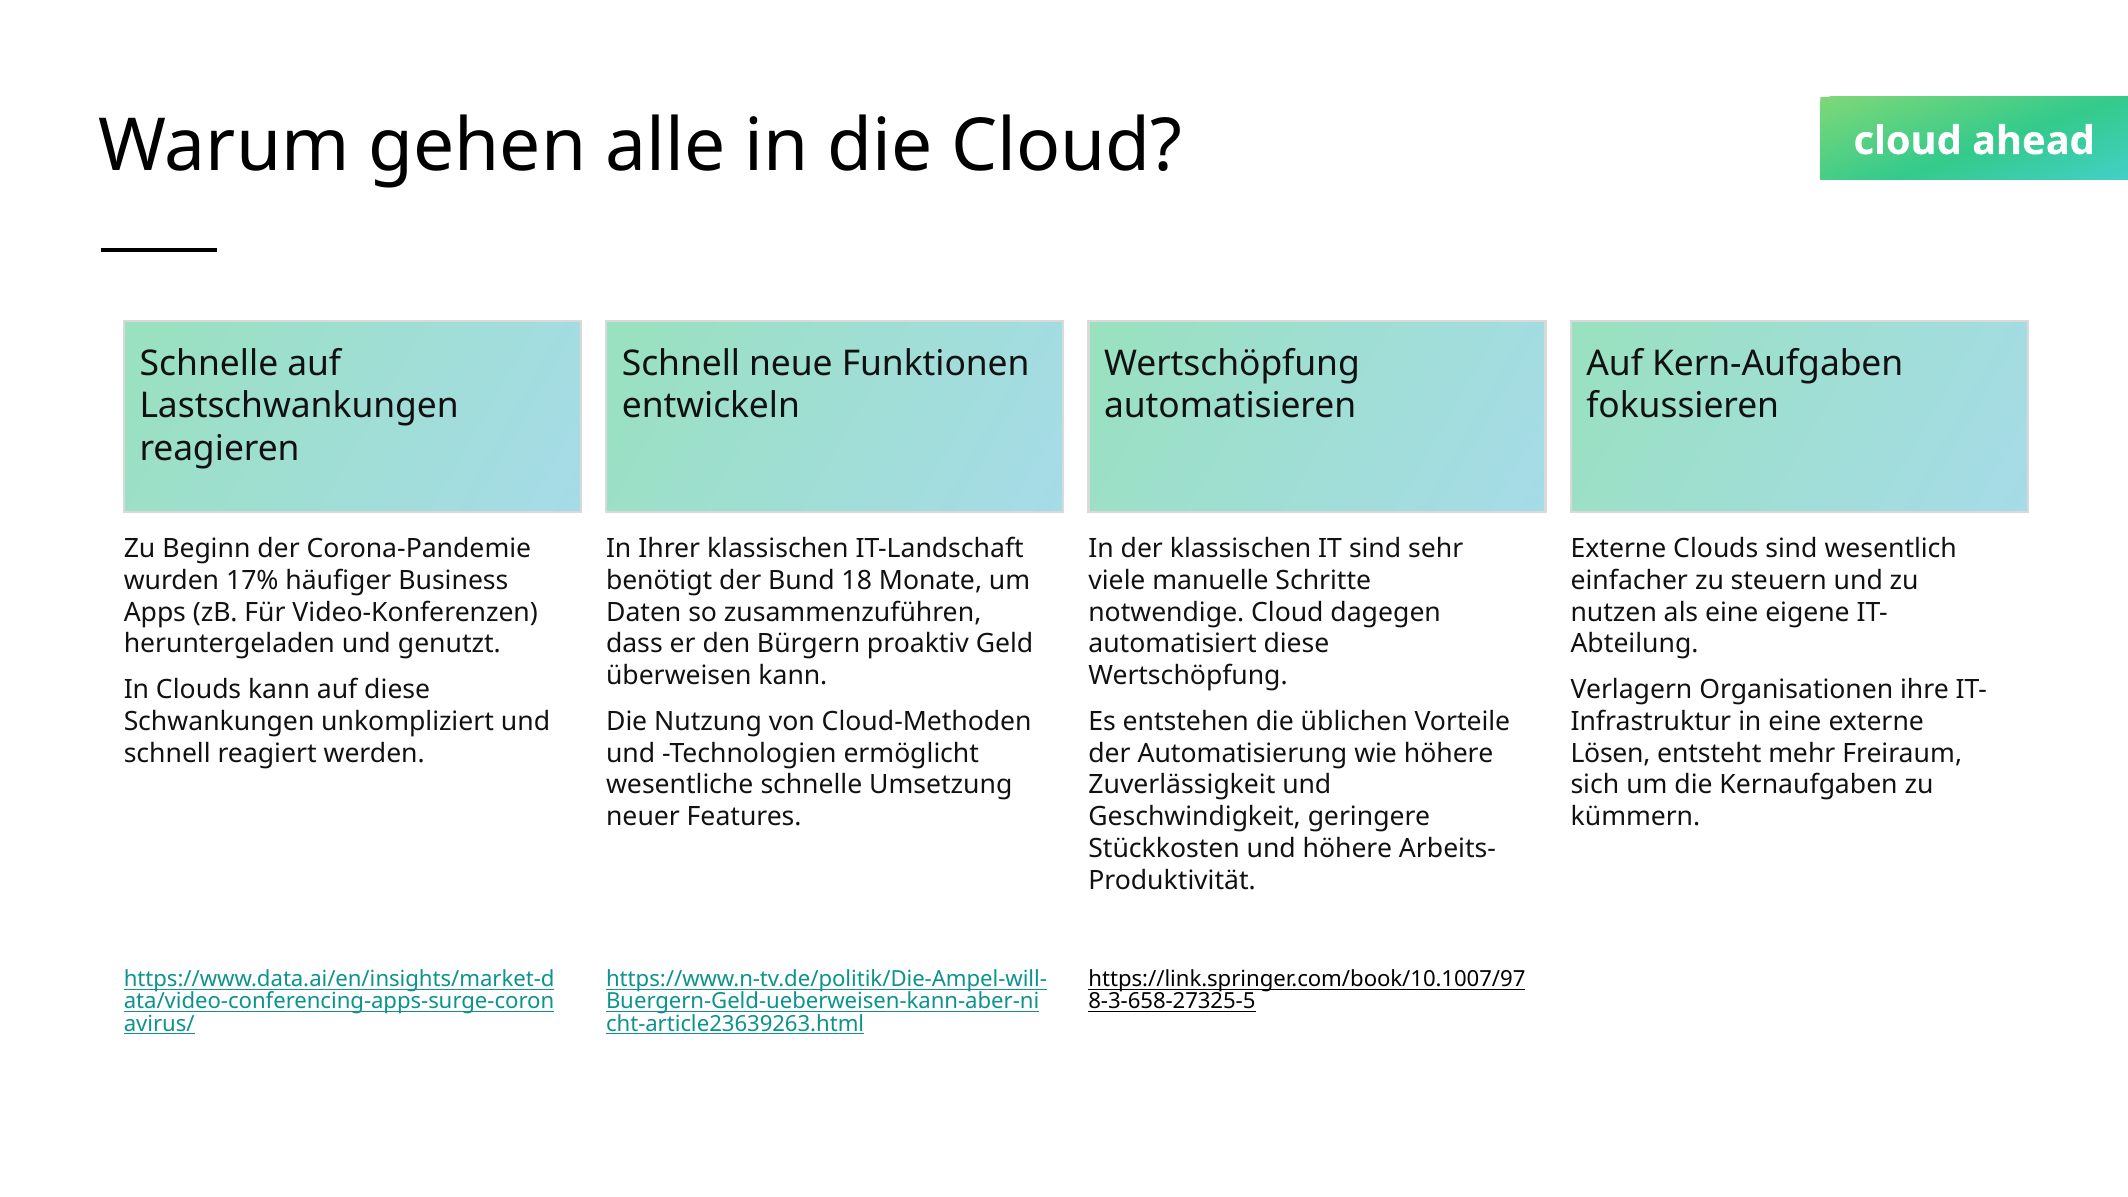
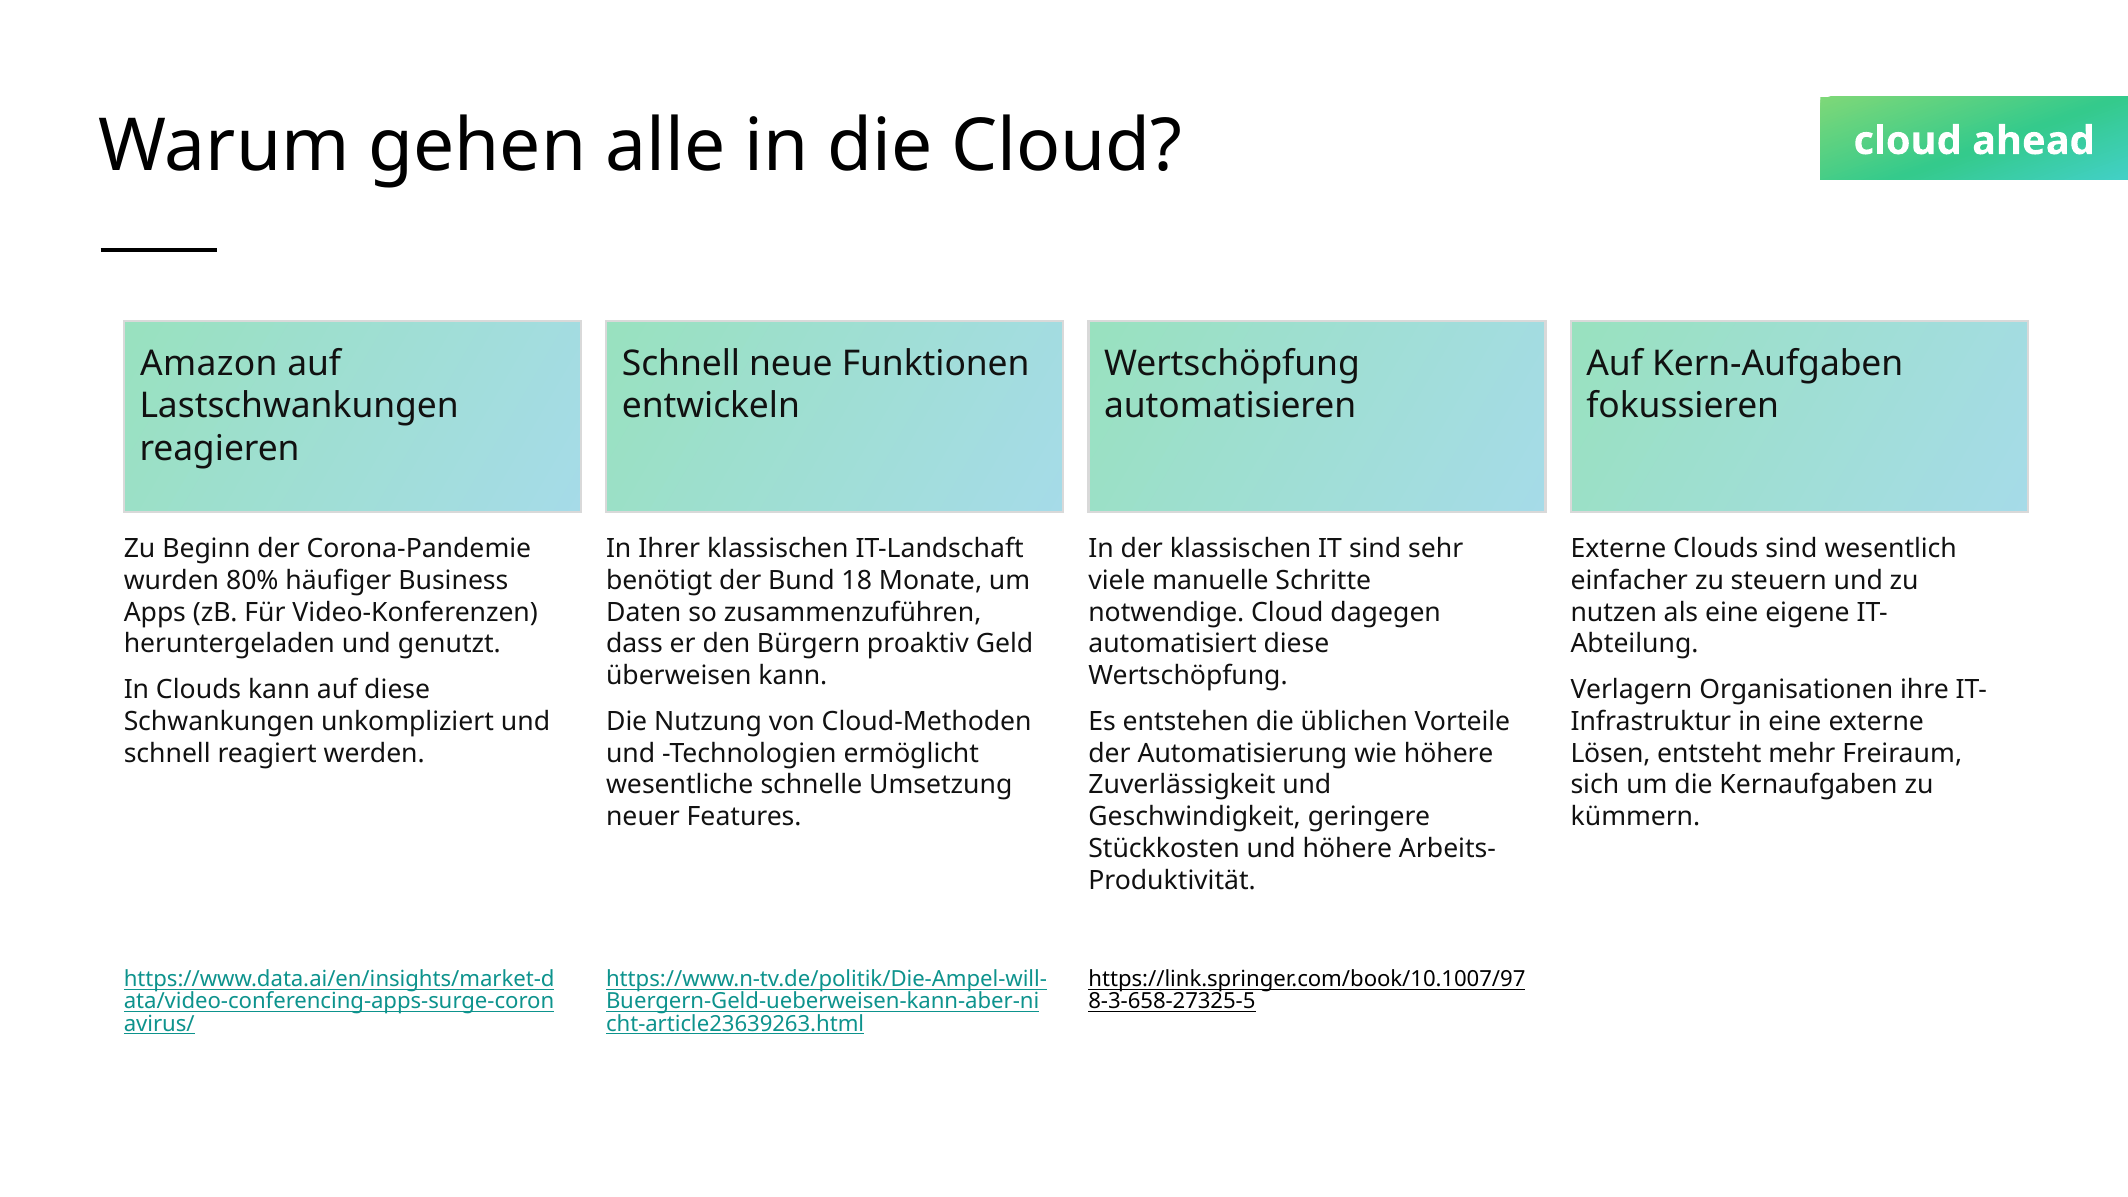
Schnelle at (209, 364): Schnelle -> Amazon
17%: 17% -> 80%
